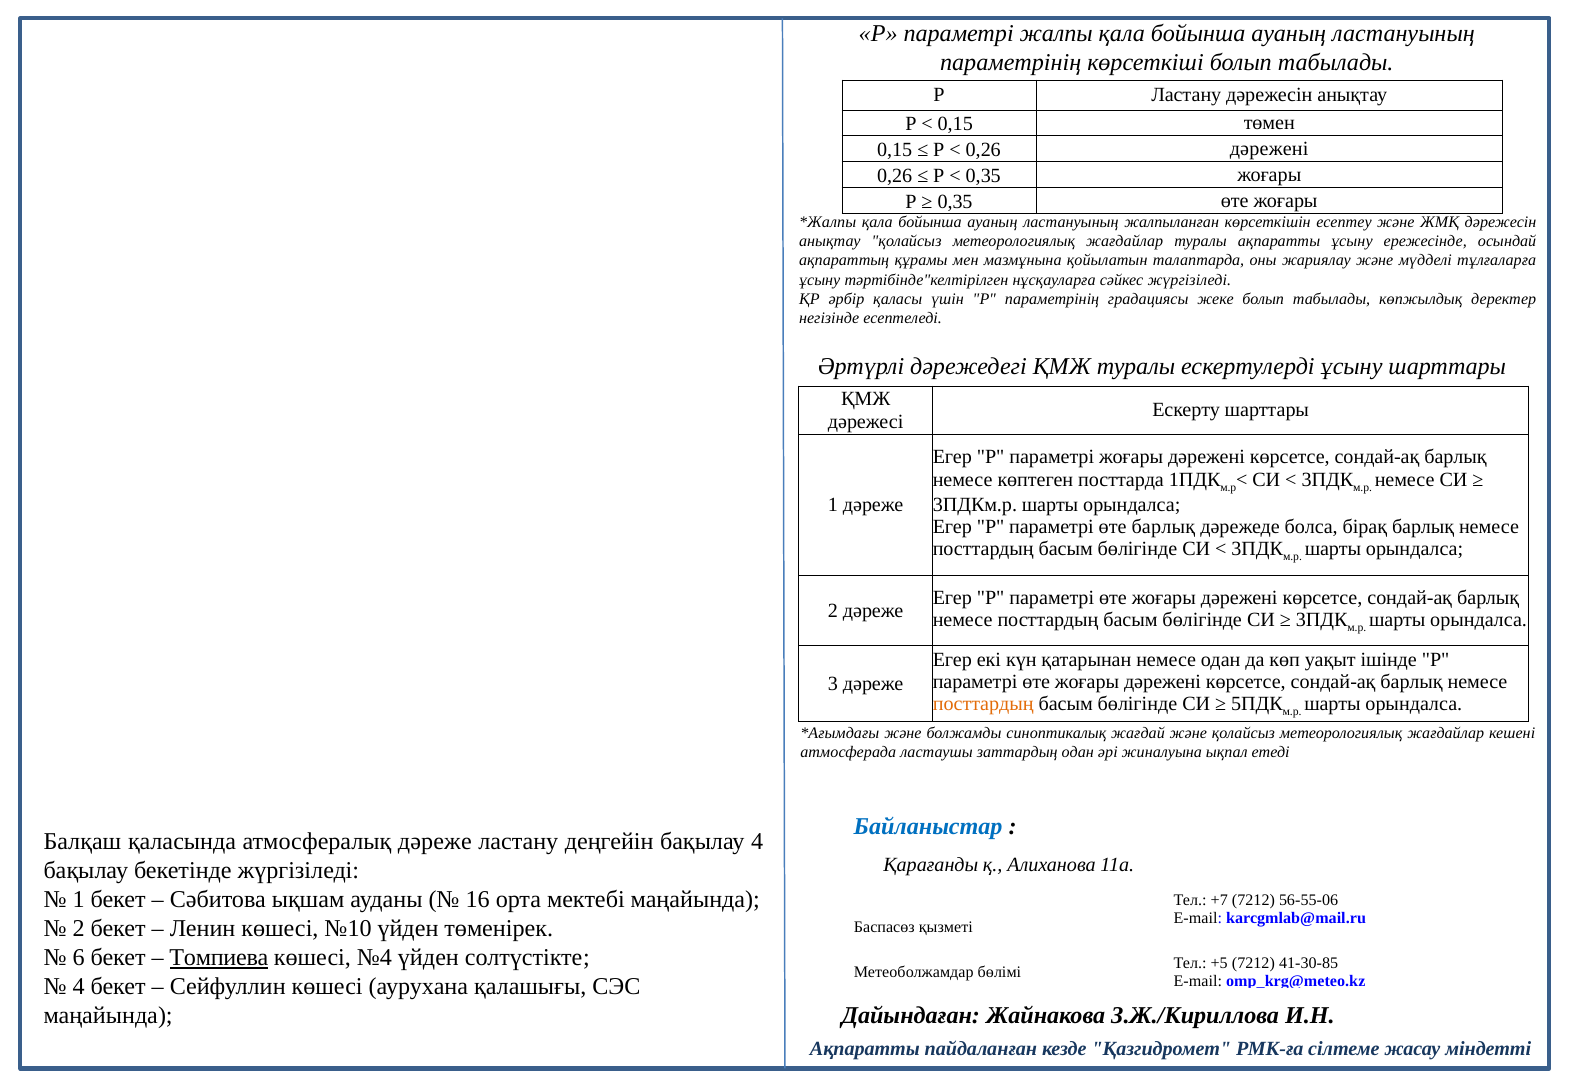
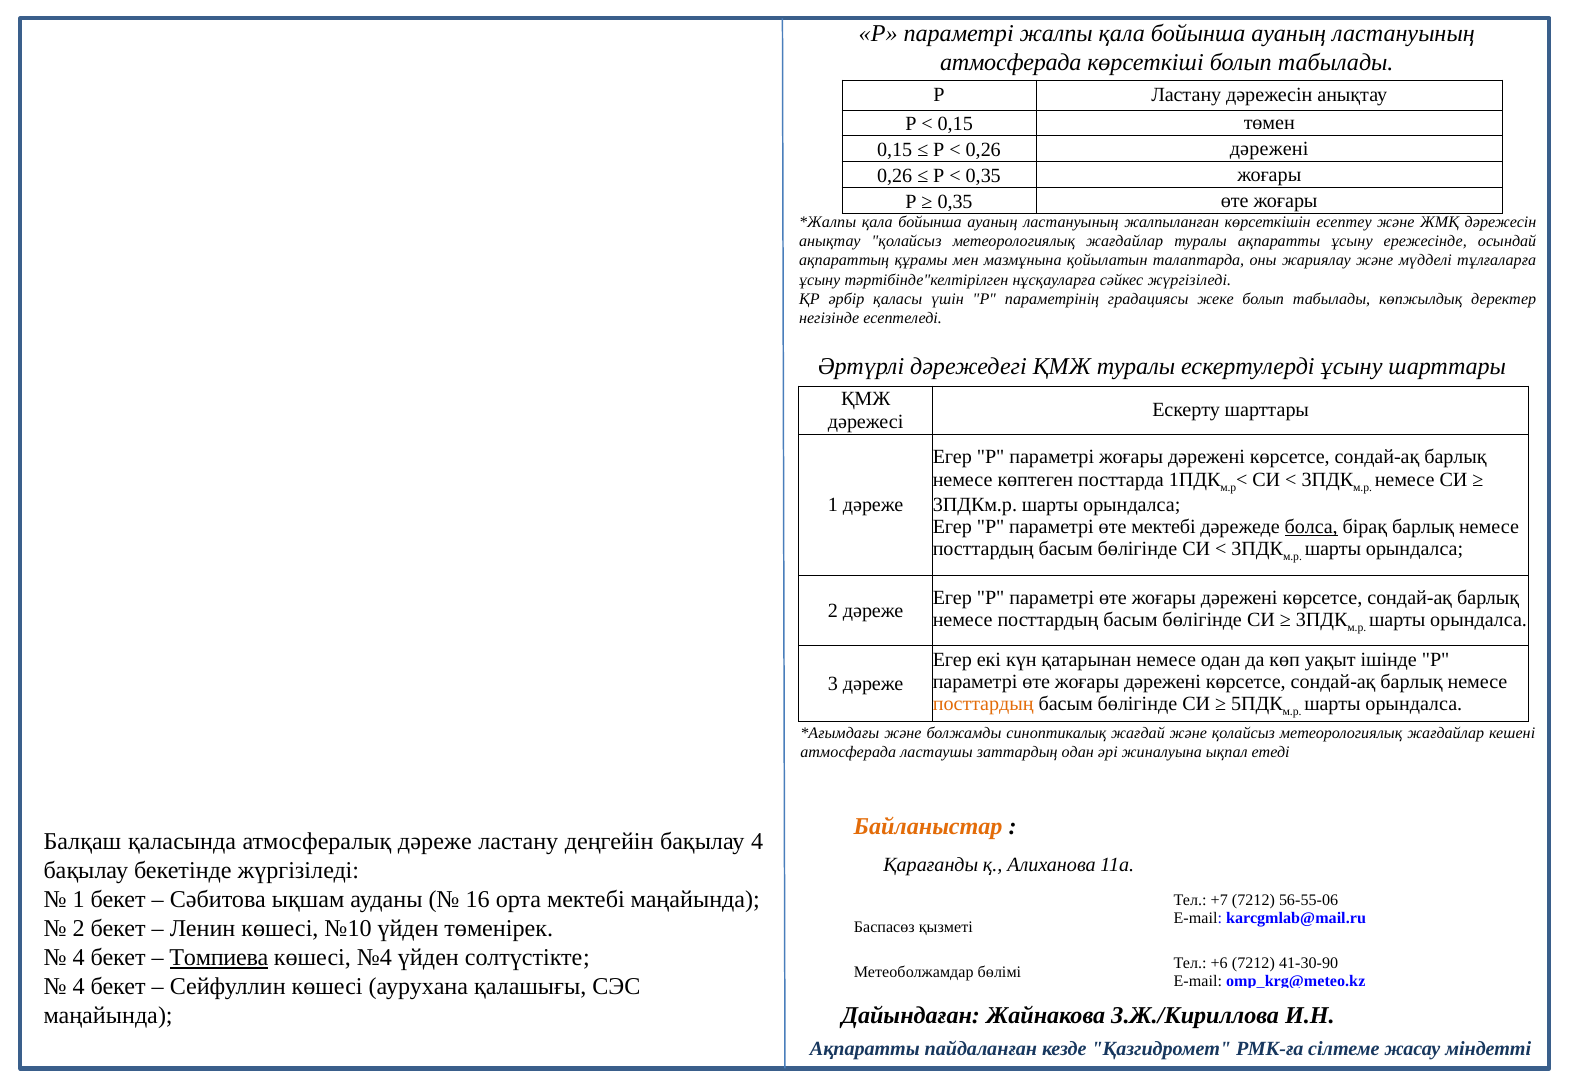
параметрінің at (1011, 62): параметрінің -> атмосферада
өте барлық: барлық -> мектебі
болса underline: none -> present
Байланыстар colour: blue -> orange
6 at (79, 957): 6 -> 4
+5: +5 -> +6
41-30-85: 41-30-85 -> 41-30-90
